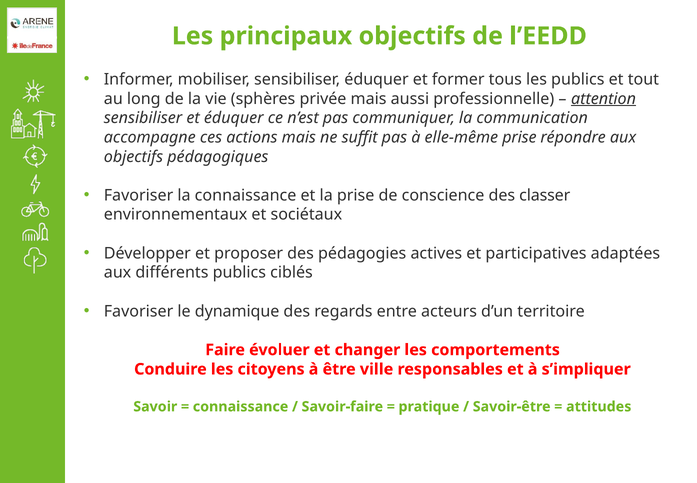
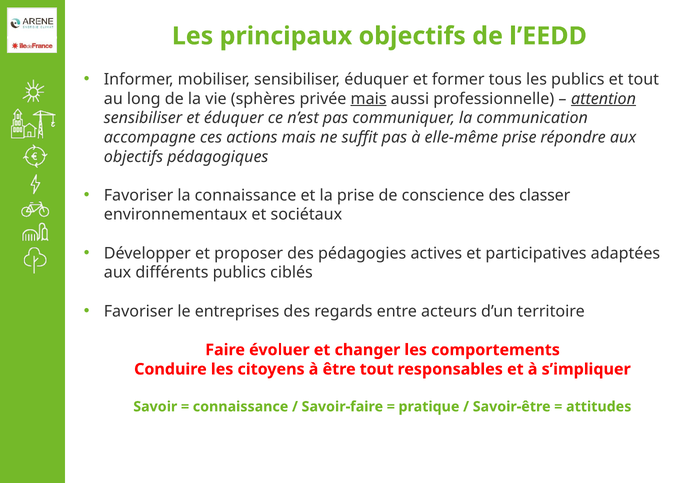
mais at (369, 99) underline: none -> present
dynamique: dynamique -> entreprises
être ville: ville -> tout
